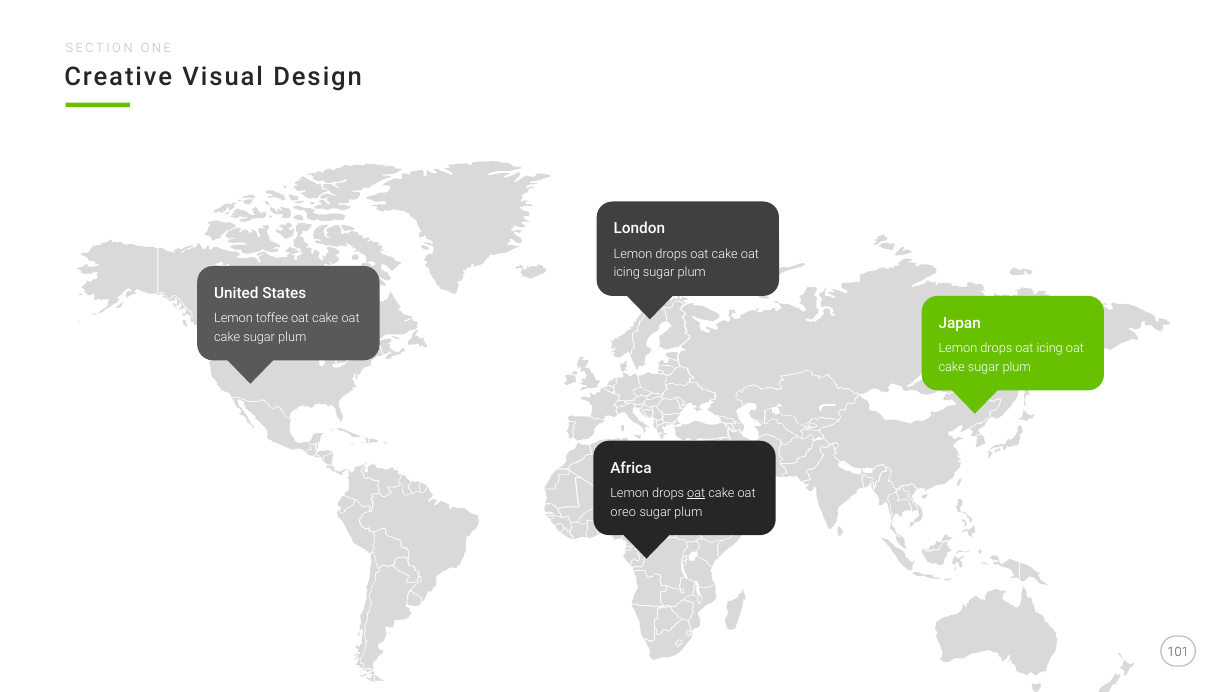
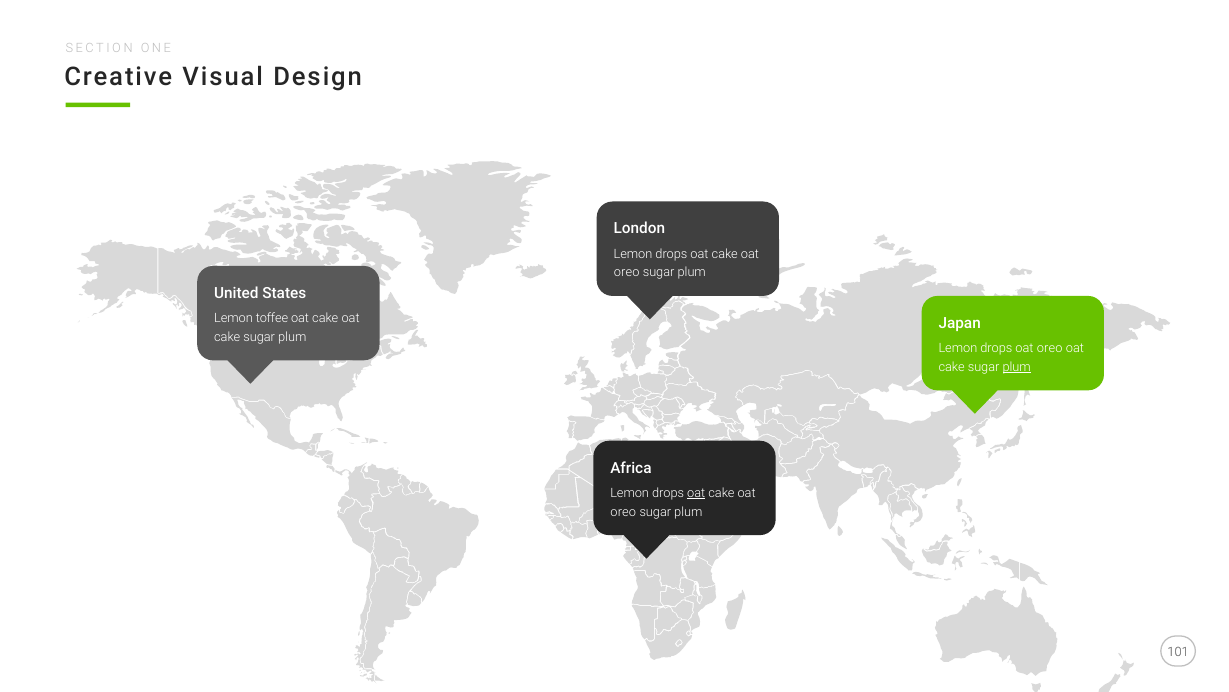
icing at (627, 272): icing -> oreo
drops oat icing: icing -> oreo
plum at (1017, 367) underline: none -> present
